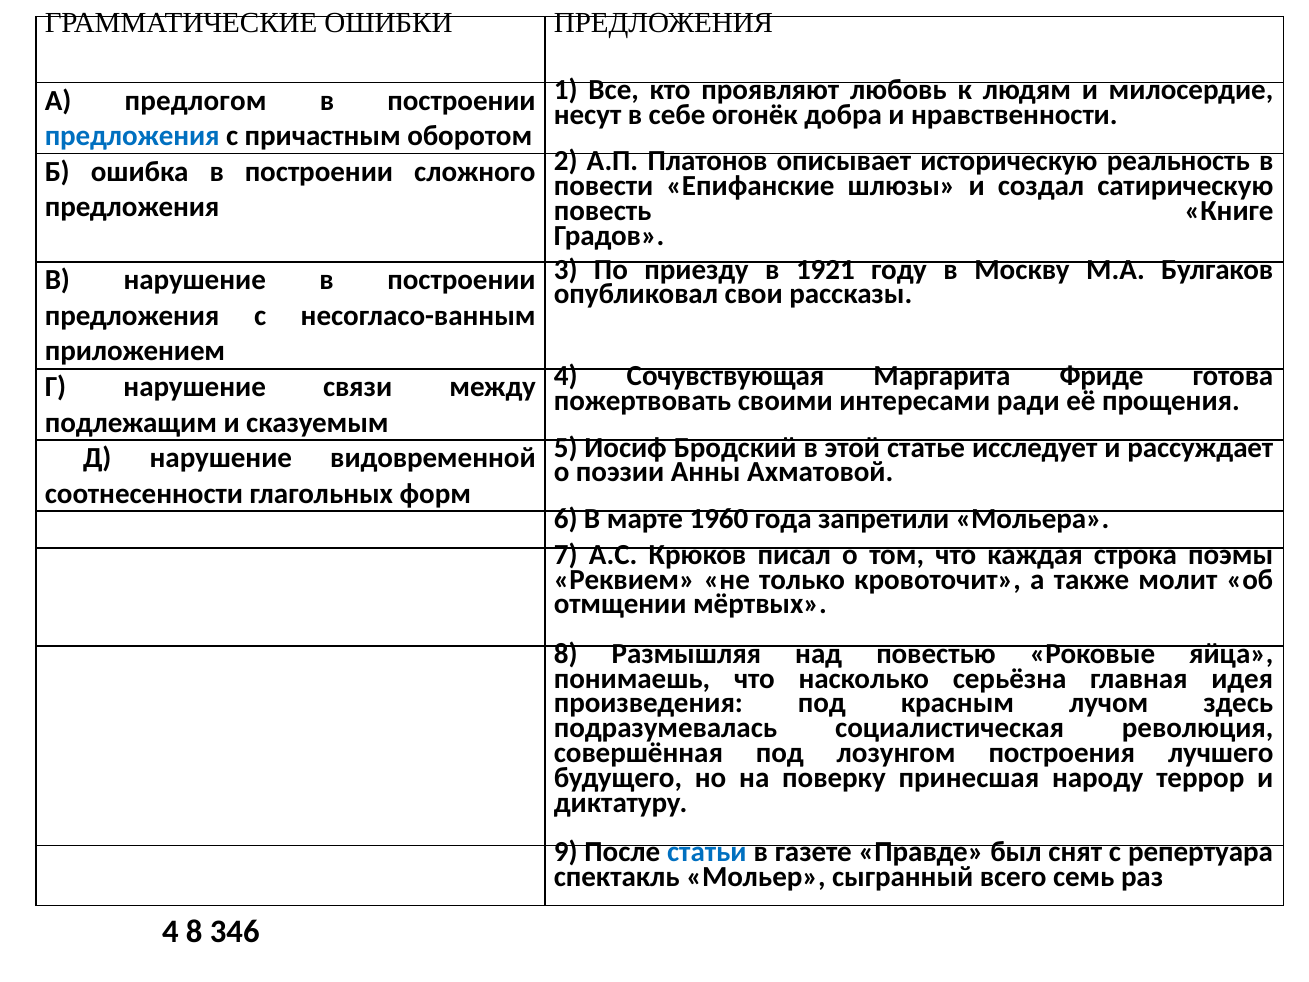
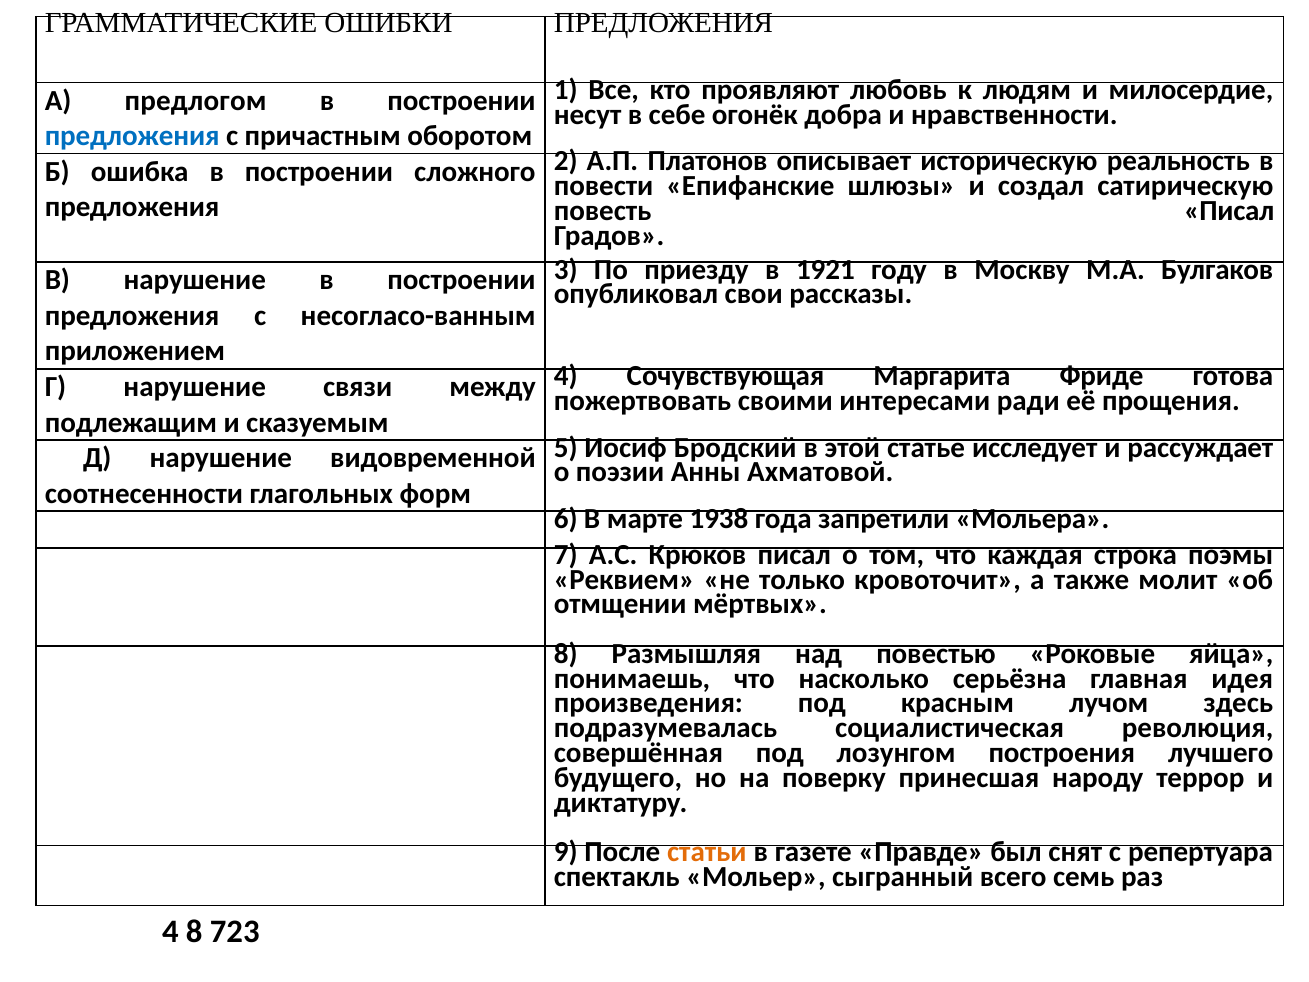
повесть Книге: Книге -> Писал
1960: 1960 -> 1938
статьи colour: blue -> orange
346: 346 -> 723
